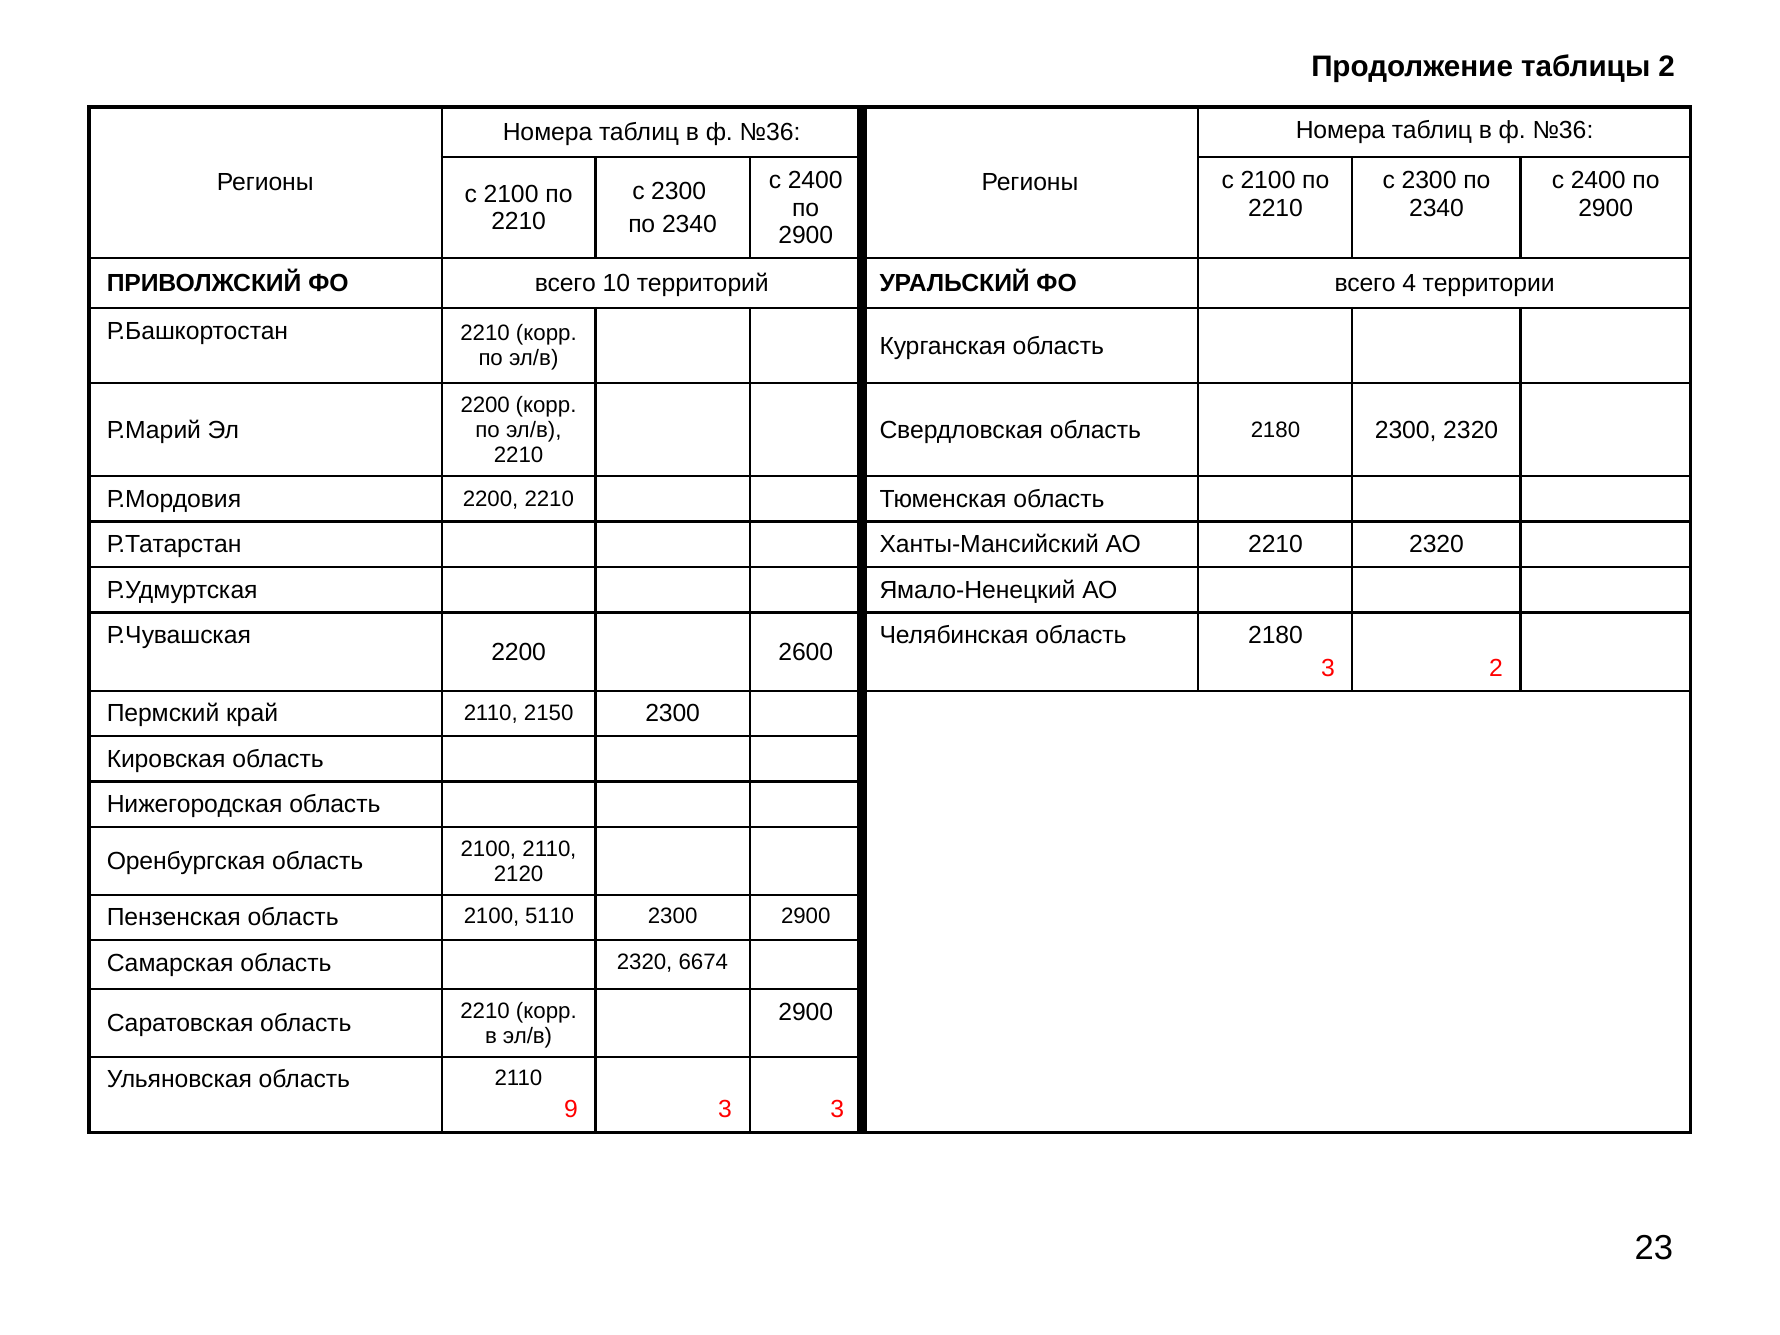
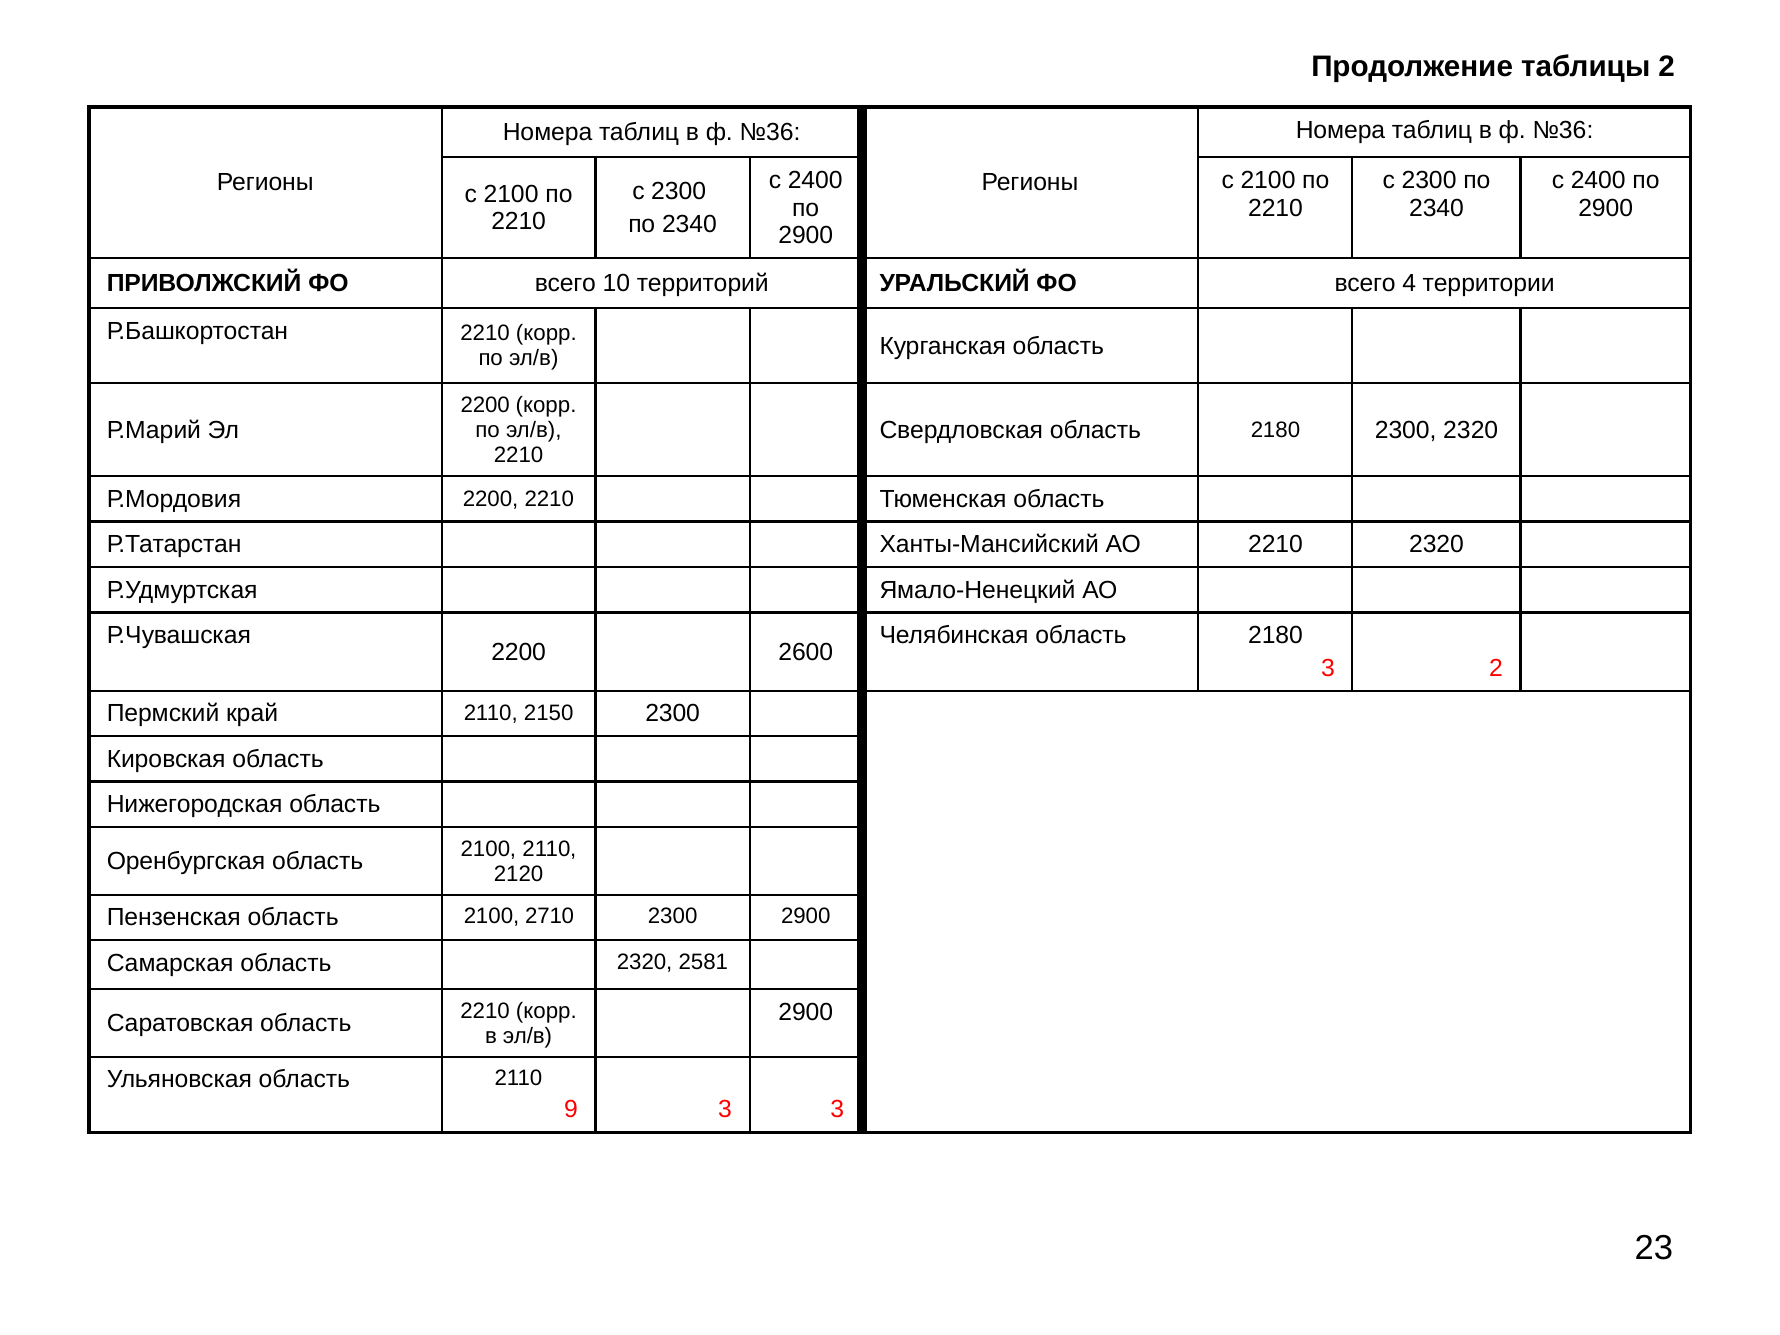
5110: 5110 -> 2710
6674: 6674 -> 2581
